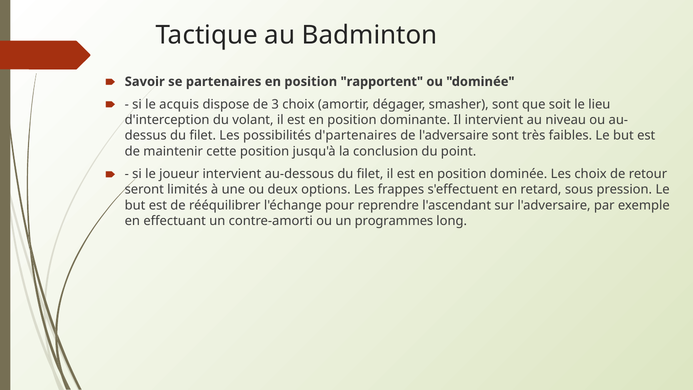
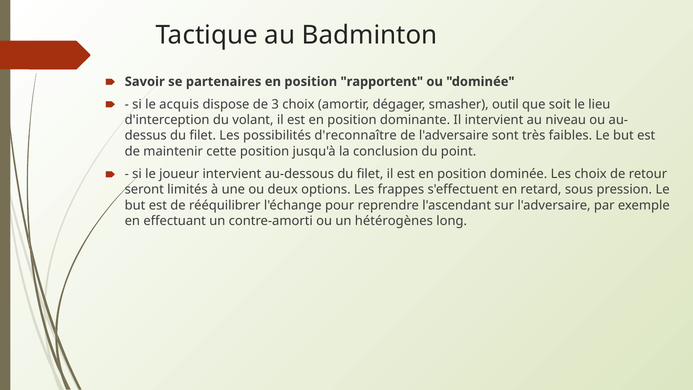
smasher sont: sont -> outil
d'partenaires: d'partenaires -> d'reconnaître
programmes: programmes -> hétérogènes
